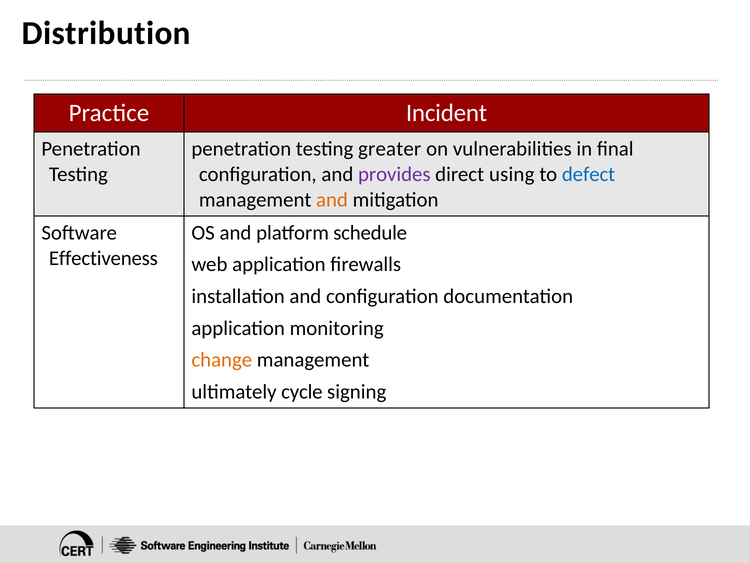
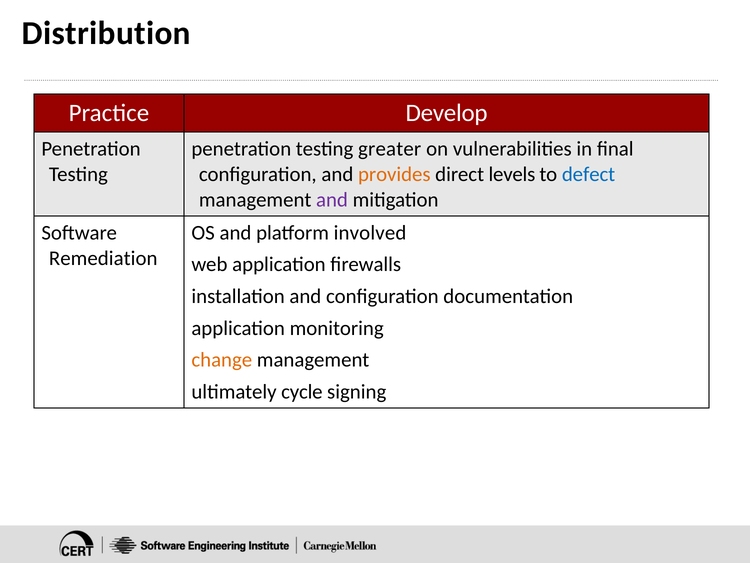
Incident: Incident -> Develop
provides colour: purple -> orange
using: using -> levels
and at (332, 200) colour: orange -> purple
schedule: schedule -> involved
Effectiveness: Effectiveness -> Remediation
